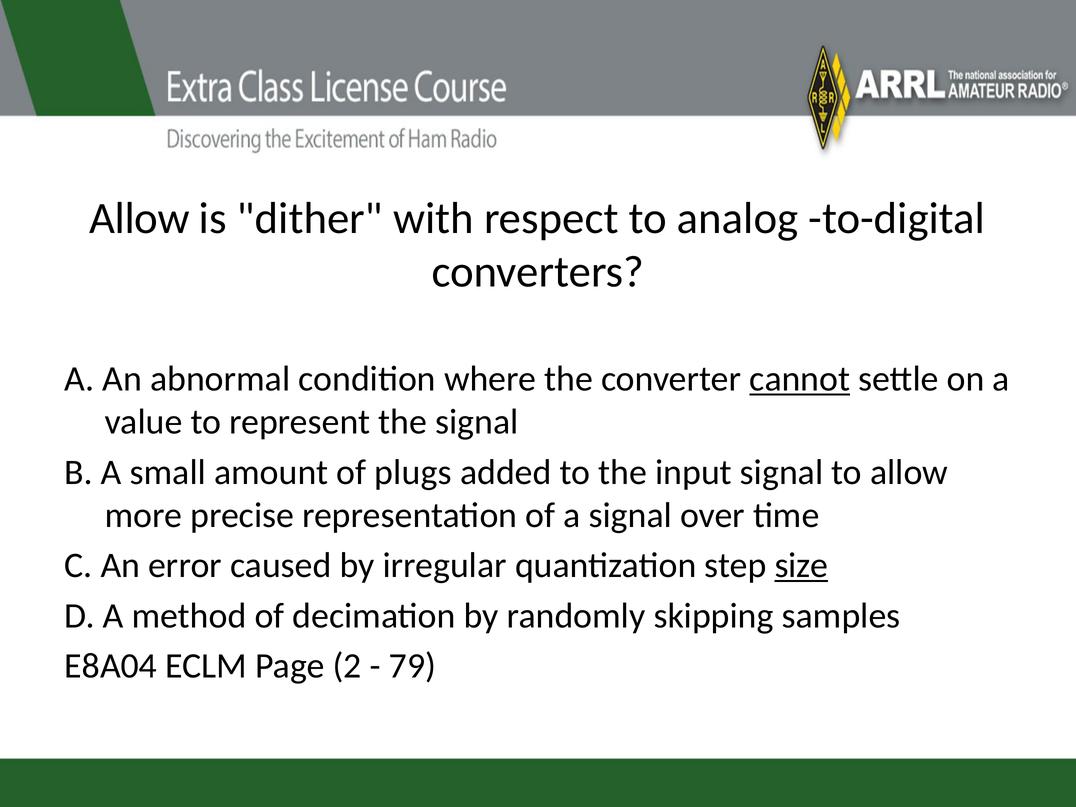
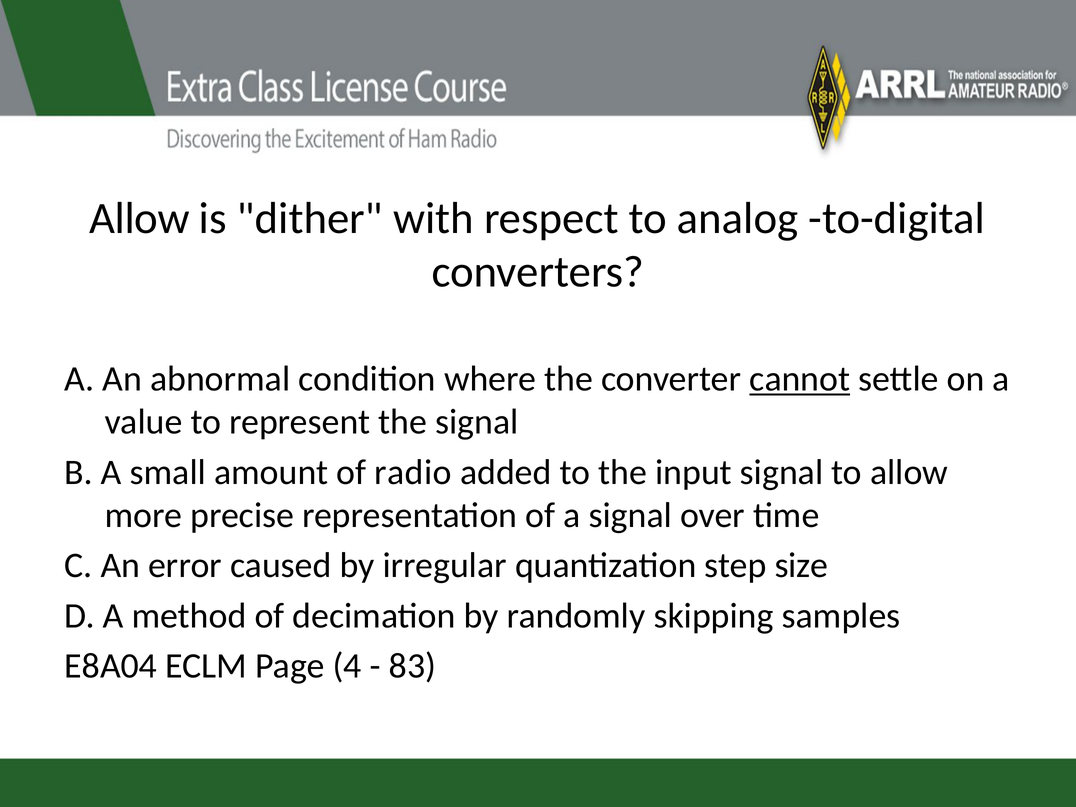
plugs: plugs -> radio
size underline: present -> none
2: 2 -> 4
79: 79 -> 83
